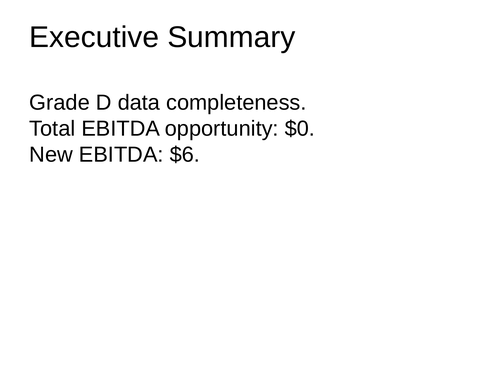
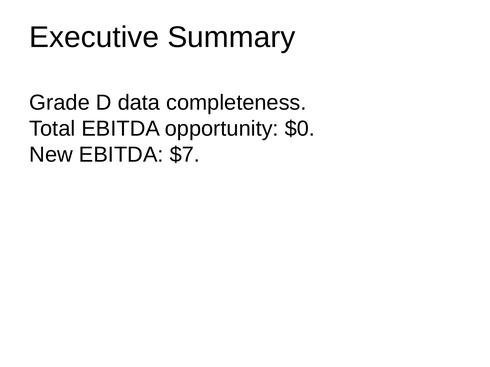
$6: $6 -> $7
